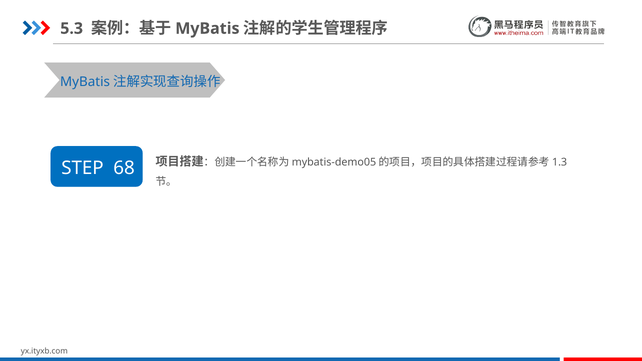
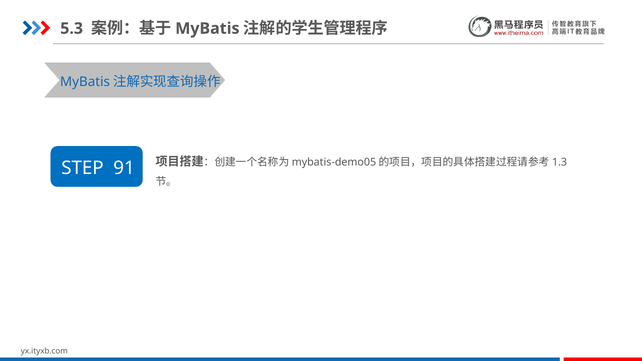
68: 68 -> 91
